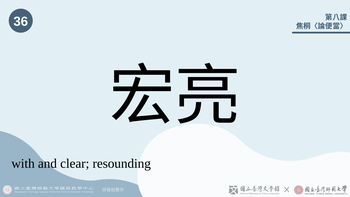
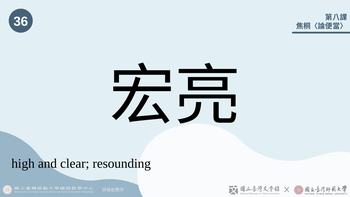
with: with -> high
